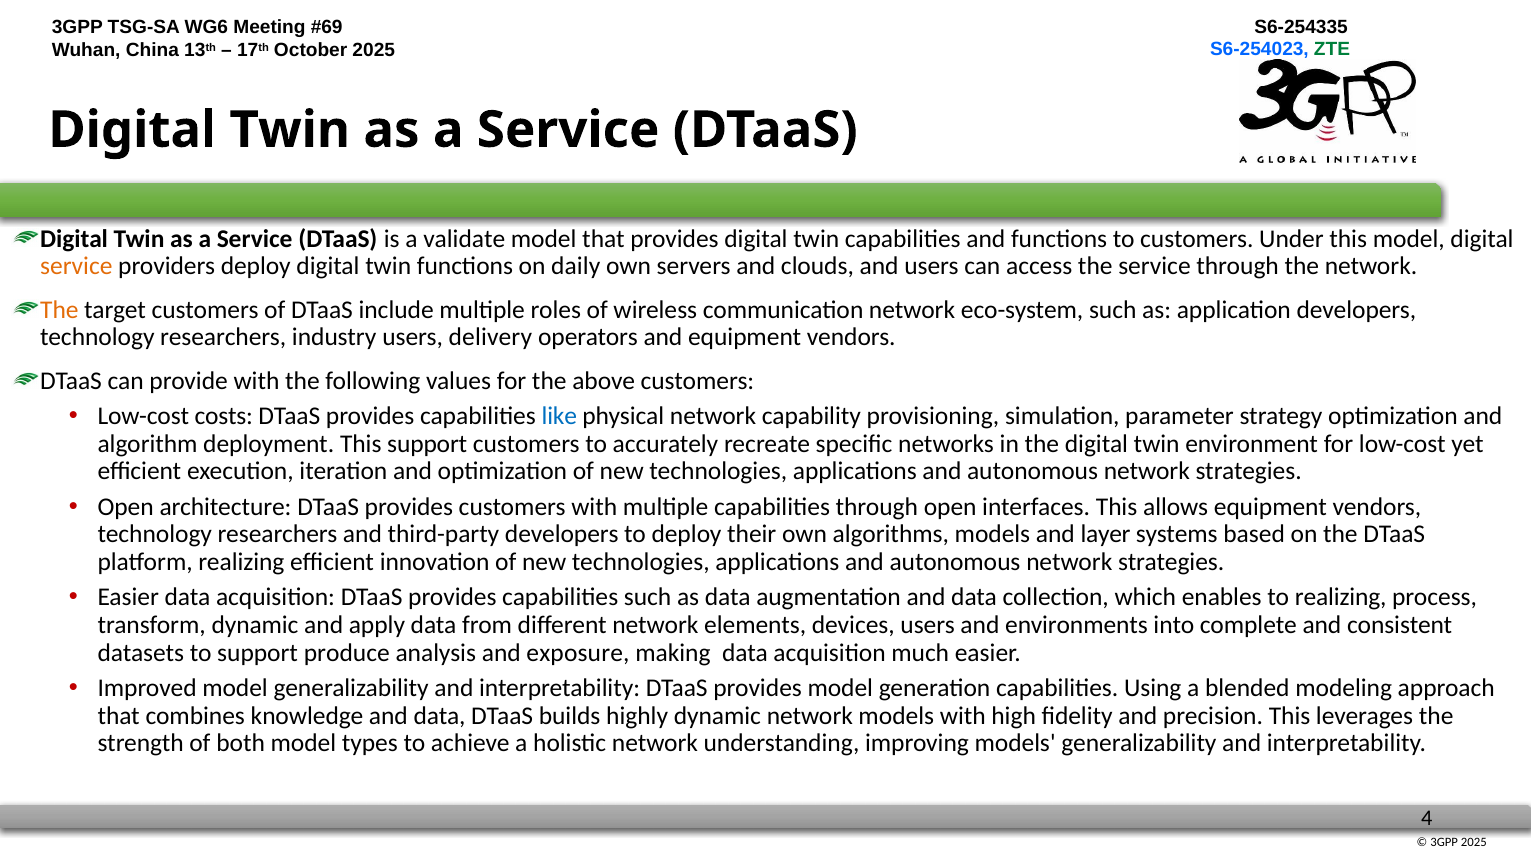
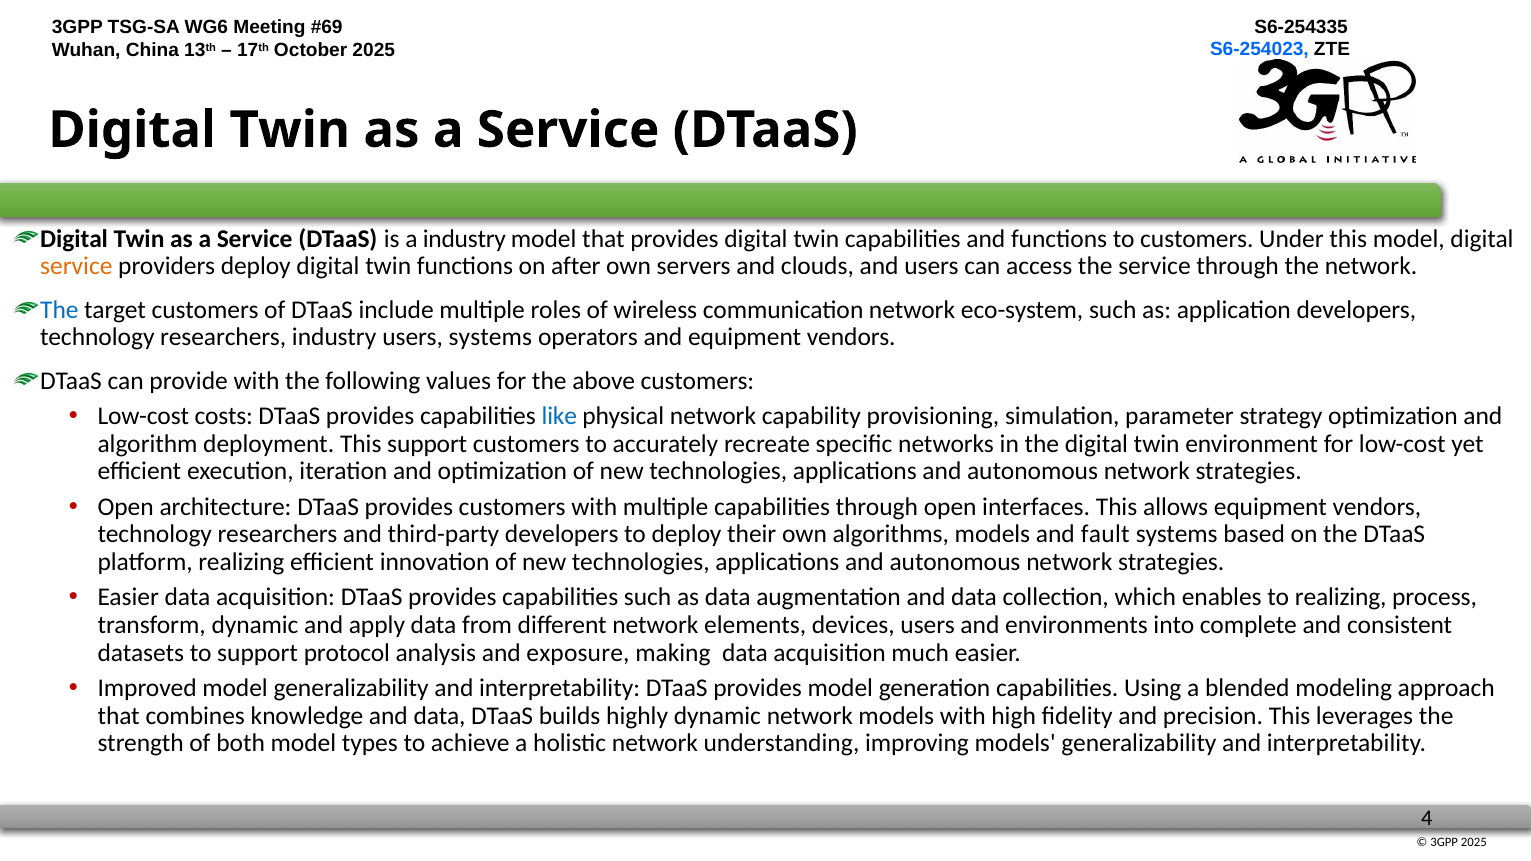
ZTE colour: green -> black
a validate: validate -> industry
daily: daily -> after
The at (59, 310) colour: orange -> blue
users delivery: delivery -> systems
layer: layer -> fault
produce: produce -> protocol
